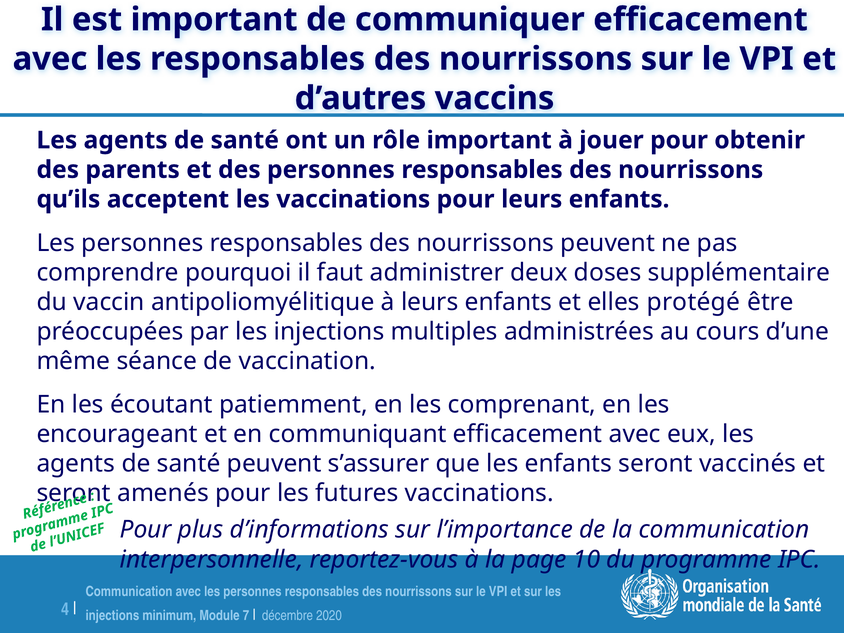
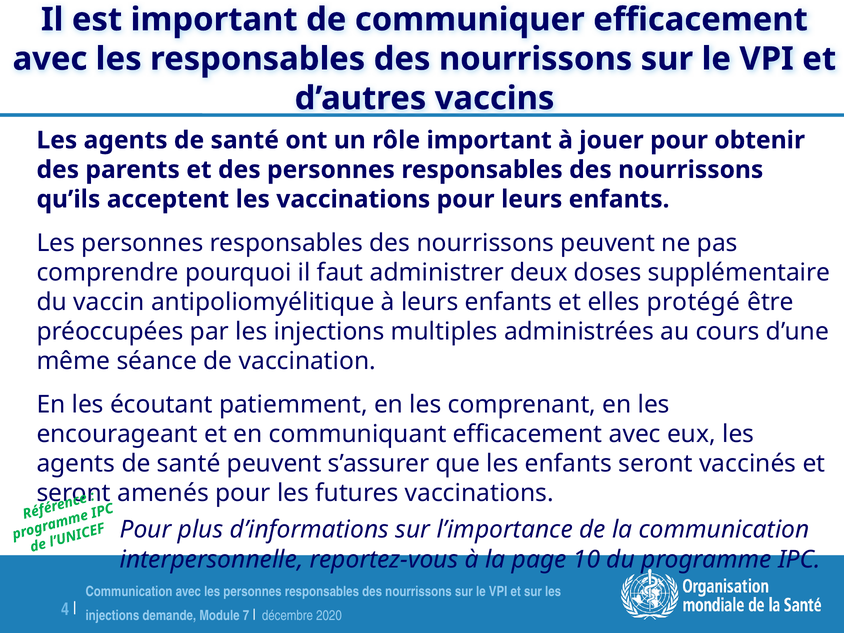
minimum: minimum -> demande
